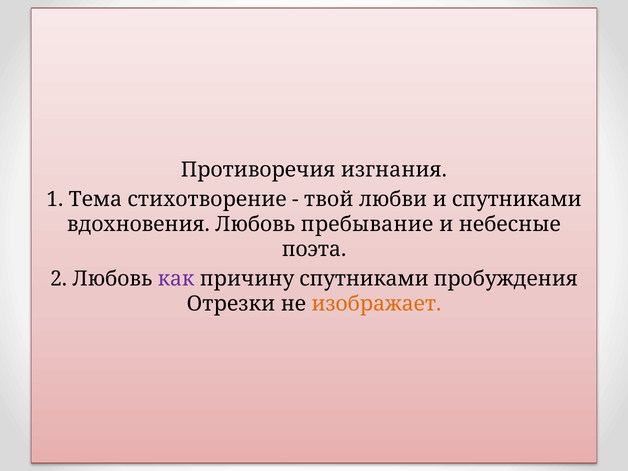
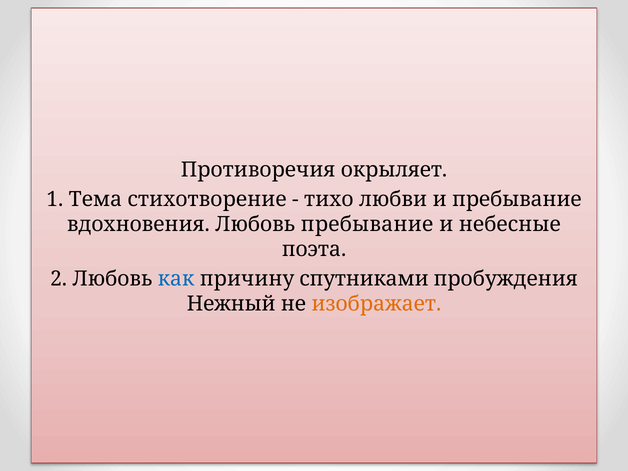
изгнания: изгнания -> окрыляет
твой: твой -> тихо
и спутниками: спутниками -> пребывание
как colour: purple -> blue
Отрезки: Отрезки -> Нежный
